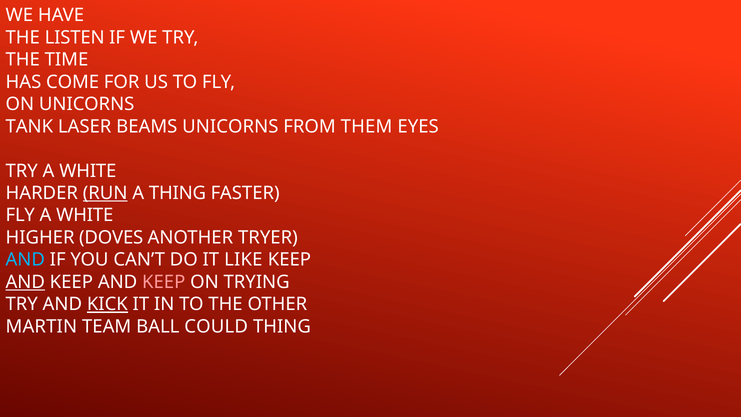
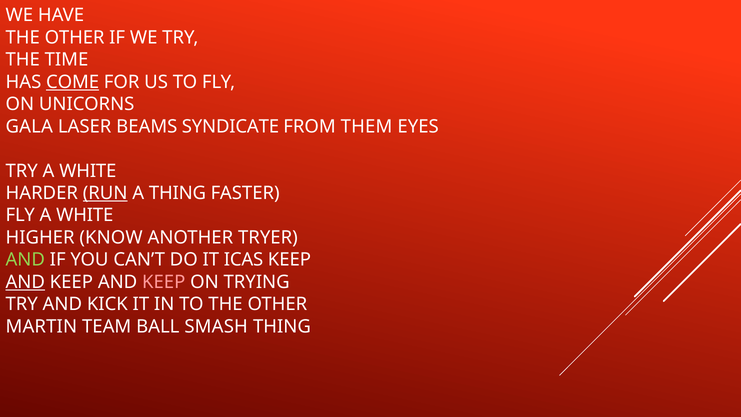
LISTEN at (75, 37): LISTEN -> OTHER
COME underline: none -> present
TANK: TANK -> GALA
BEAMS UNICORNS: UNICORNS -> SYNDICATE
DOVES: DOVES -> KNOW
AND at (25, 260) colour: light blue -> light green
LIKE: LIKE -> ICAS
KICK underline: present -> none
COULD: COULD -> SMASH
